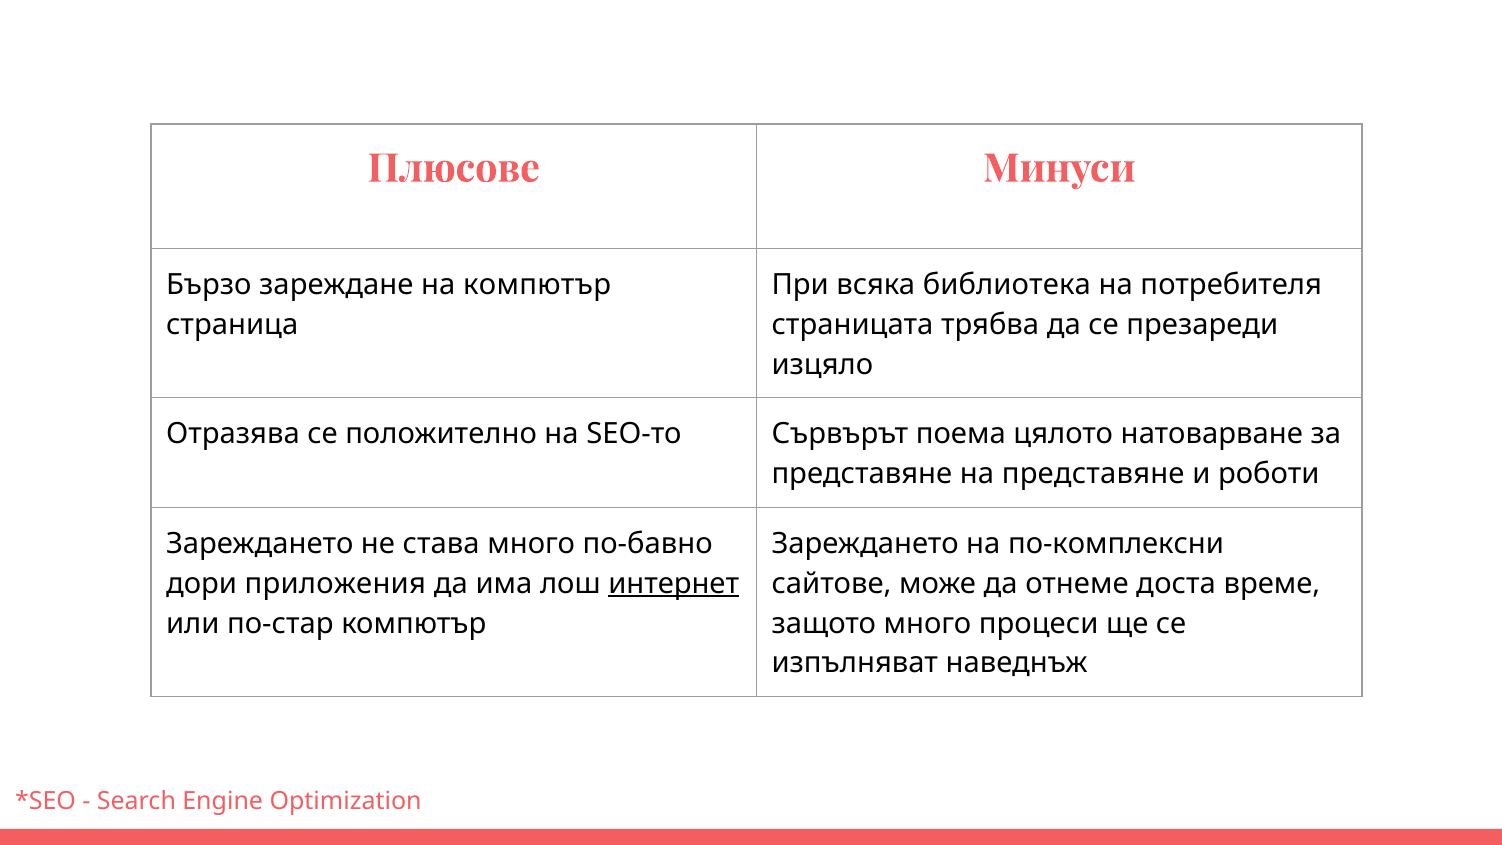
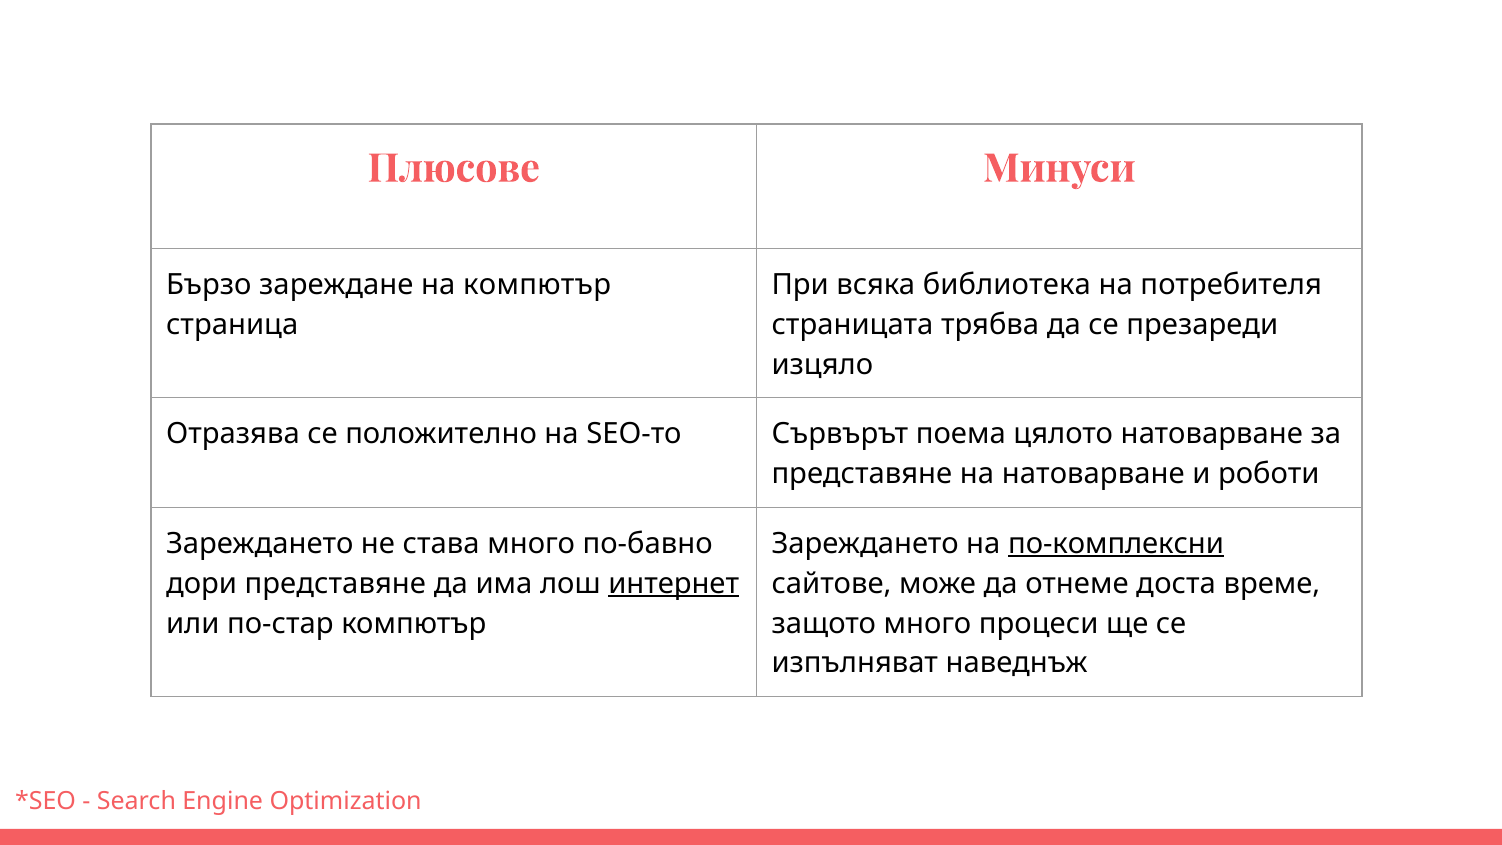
на представяне: представяне -> натоварване
по-комплексни underline: none -> present
дори приложения: приложения -> представяне
